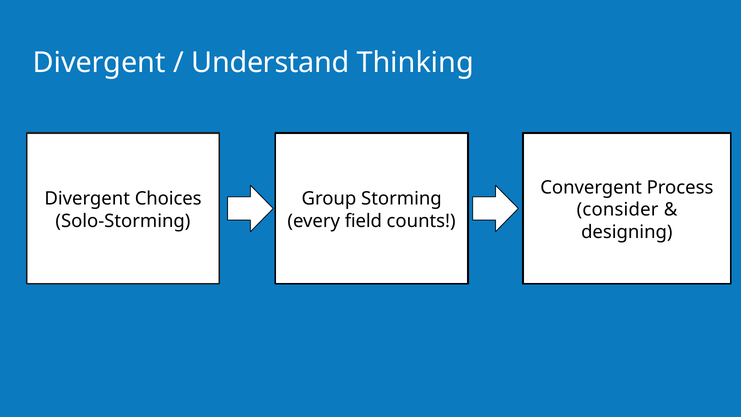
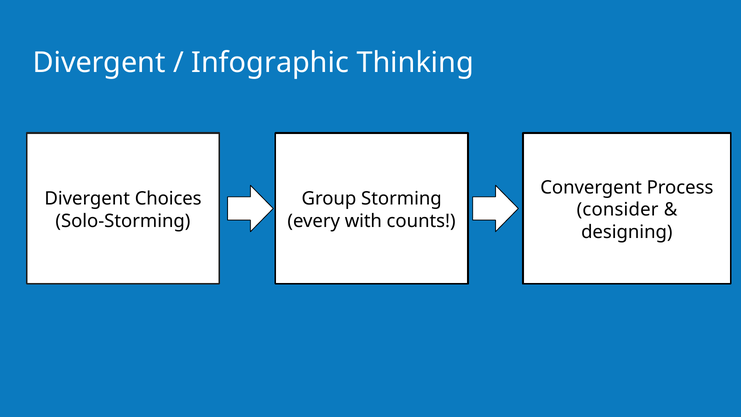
Understand: Understand -> Infographic
field: field -> with
